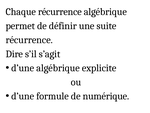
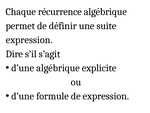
récurrence at (29, 40): récurrence -> expression
de numérique: numérique -> expression
